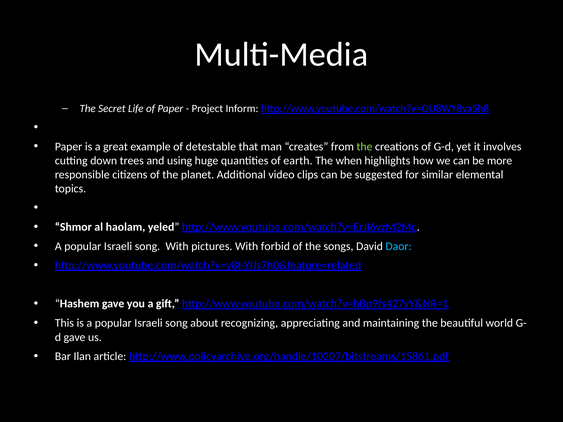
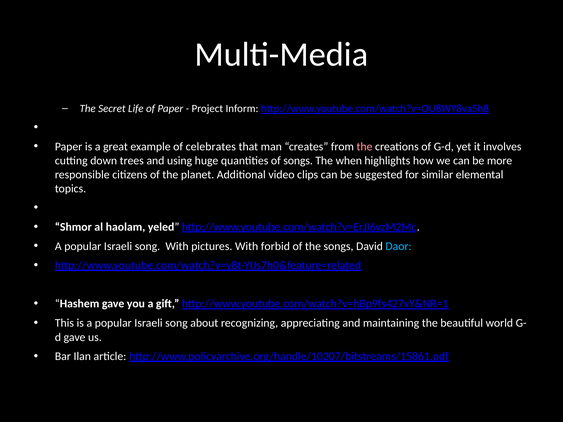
detestable: detestable -> celebrates
the at (364, 147) colour: light green -> pink
of earth: earth -> songs
